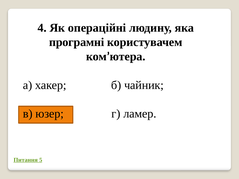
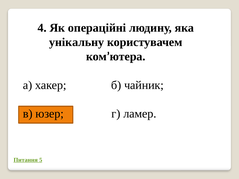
програмні: програмні -> унікальну
